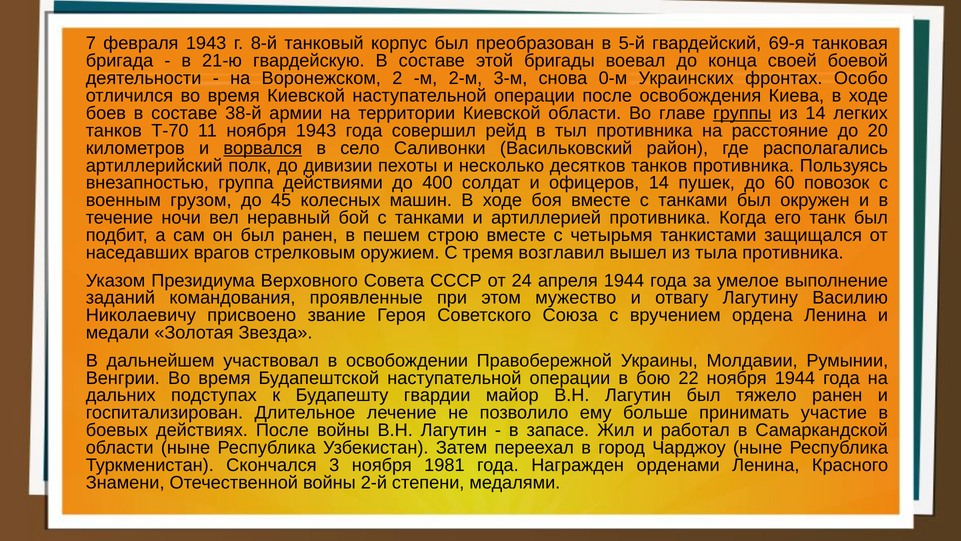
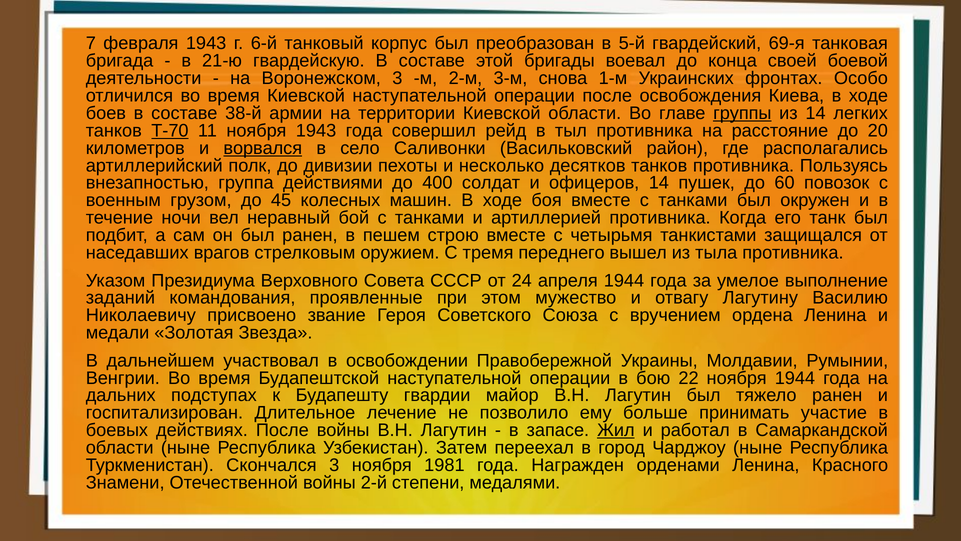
8-й: 8-й -> 6-й
Воронежском 2: 2 -> 3
0-м: 0-м -> 1-м
Т-70 underline: none -> present
возглавил: возглавил -> переднего
Жил underline: none -> present
